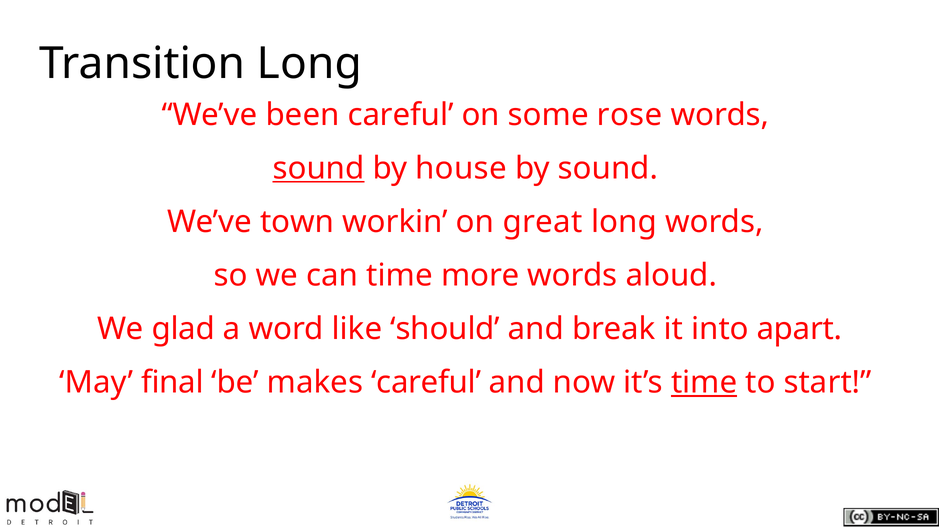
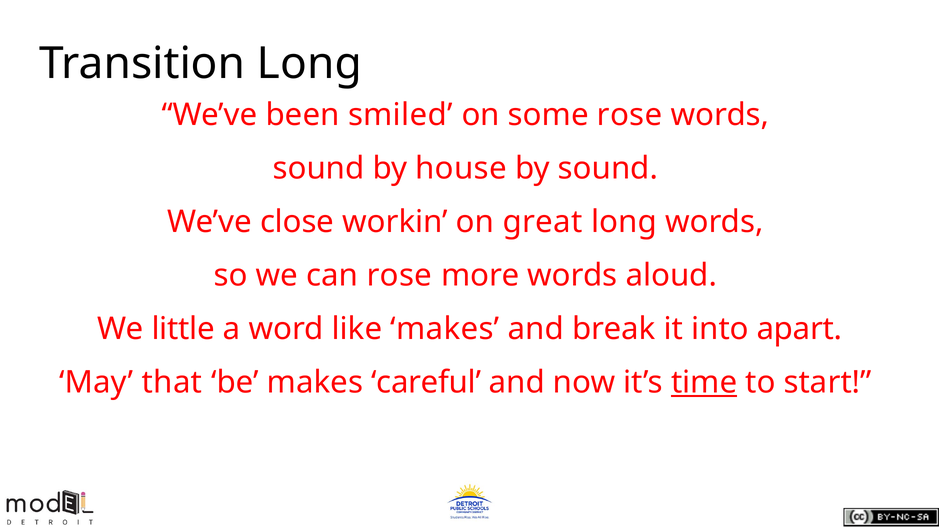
been careful: careful -> smiled
sound at (319, 168) underline: present -> none
town: town -> close
can time: time -> rose
glad: glad -> little
like should: should -> makes
final: final -> that
